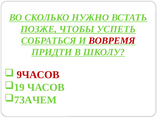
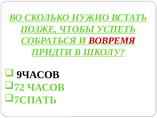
9ЧАСОВ colour: red -> black
19: 19 -> 72
7ЗАЧЕМ: 7ЗАЧЕМ -> 7СПАТЬ
